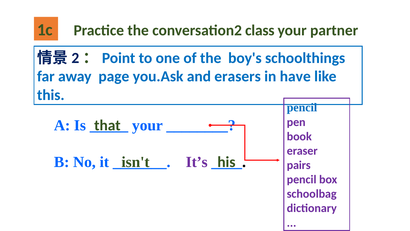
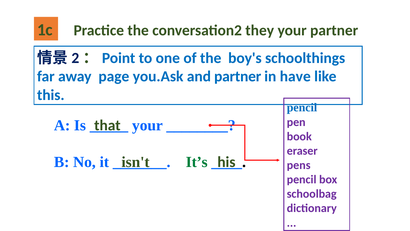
class: class -> they
and erasers: erasers -> partner
It’s colour: purple -> green
pairs: pairs -> pens
